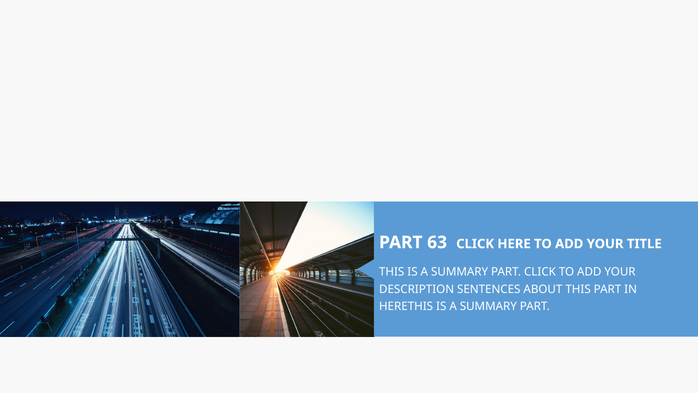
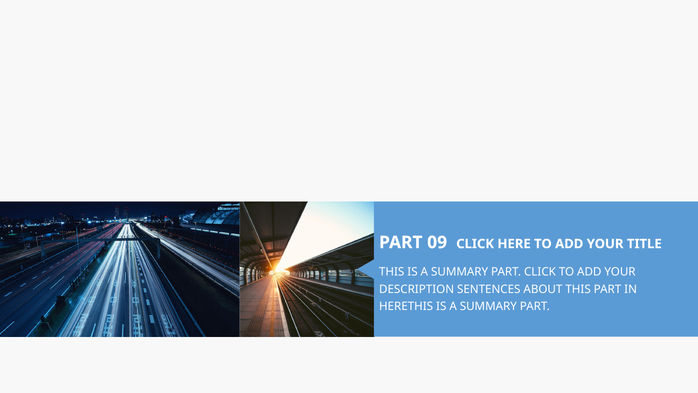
63: 63 -> 09
